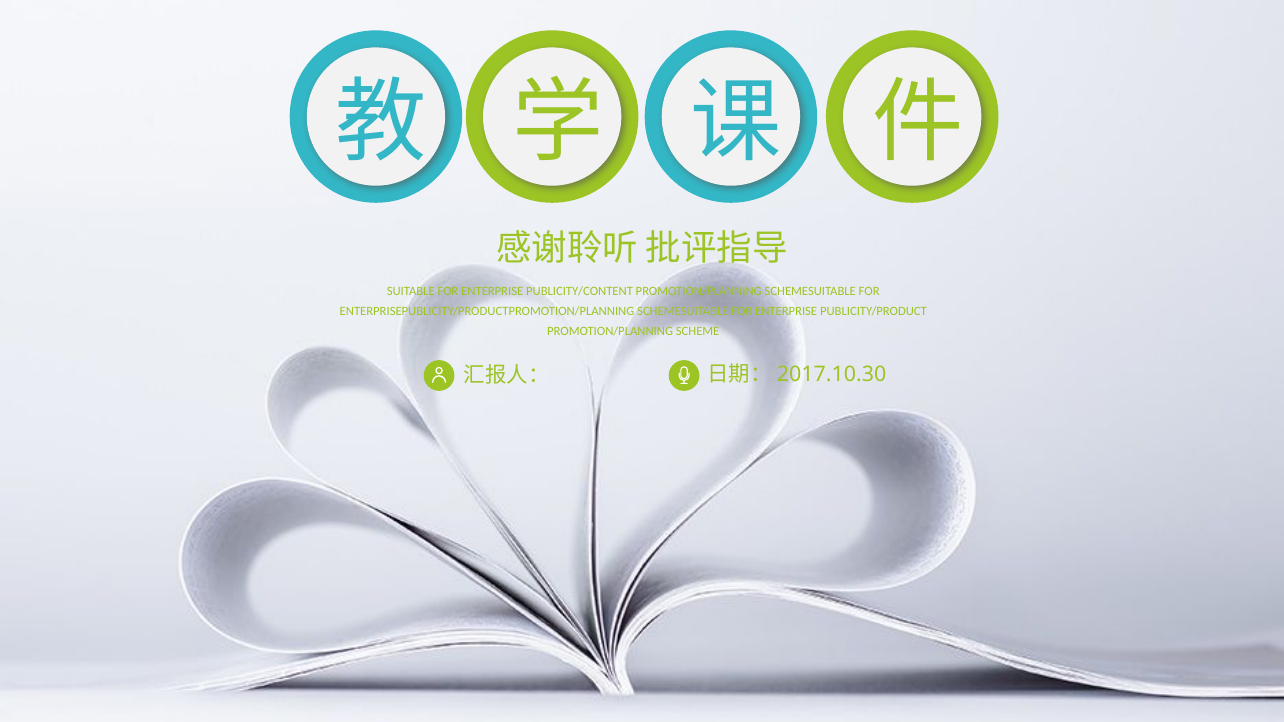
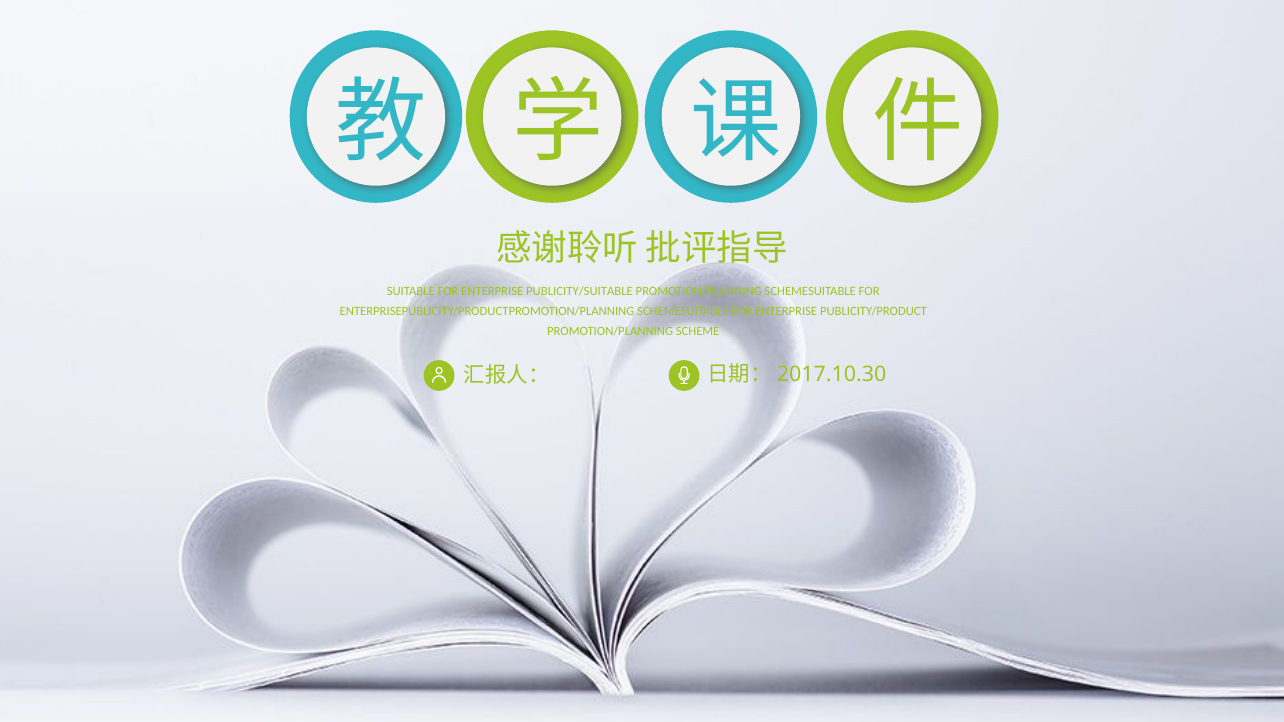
PUBLICITY/CONTENT: PUBLICITY/CONTENT -> PUBLICITY/SUITABLE
